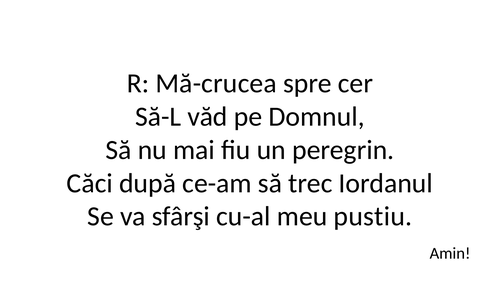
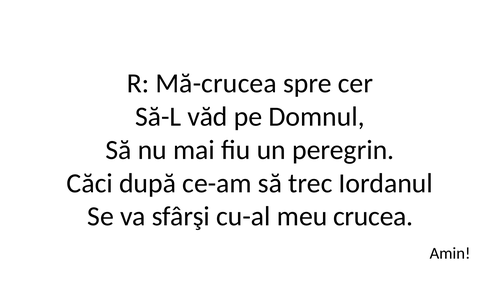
pustiu: pustiu -> crucea
